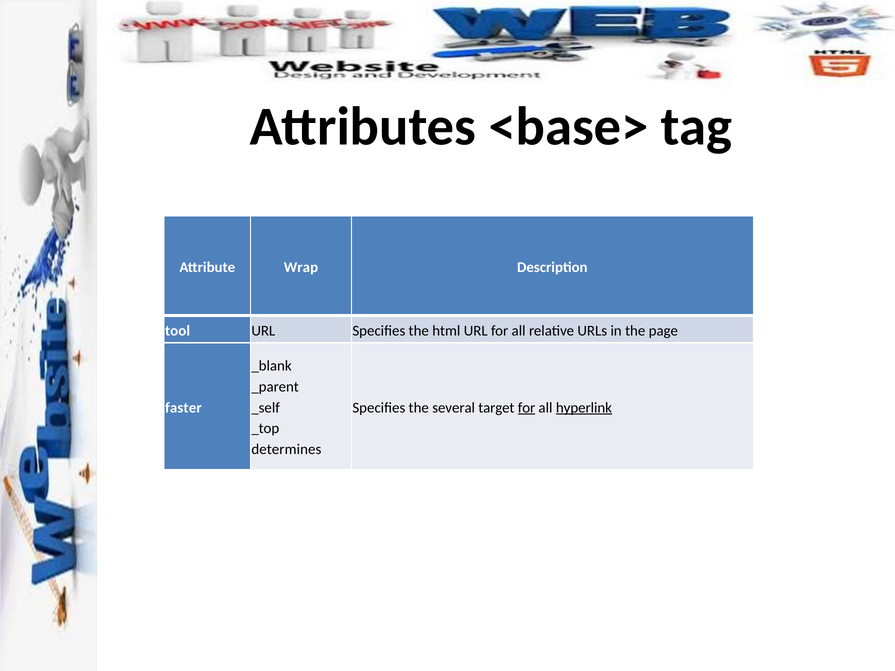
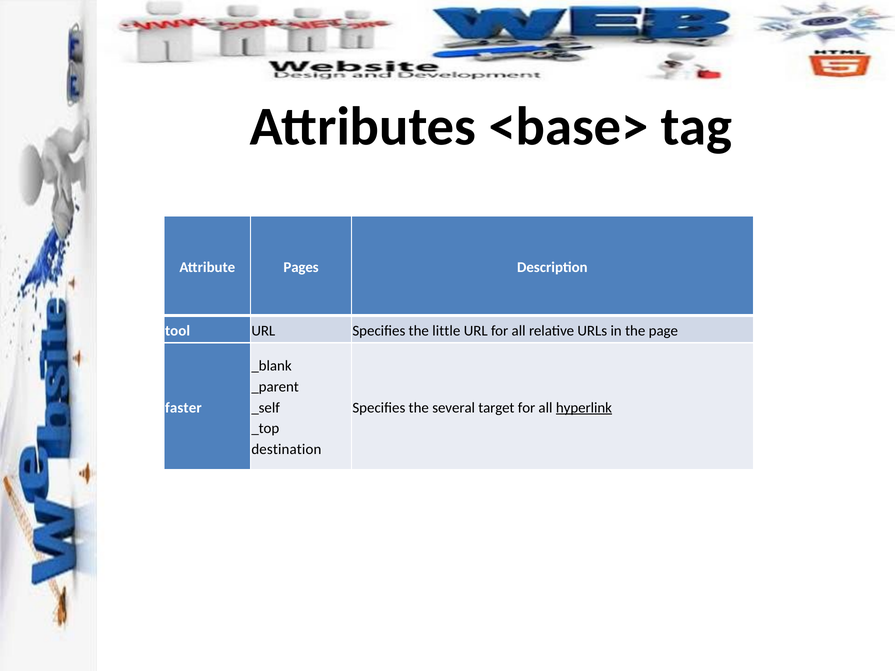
Wrap: Wrap -> Pages
html: html -> little
for at (527, 408) underline: present -> none
determines: determines -> destination
